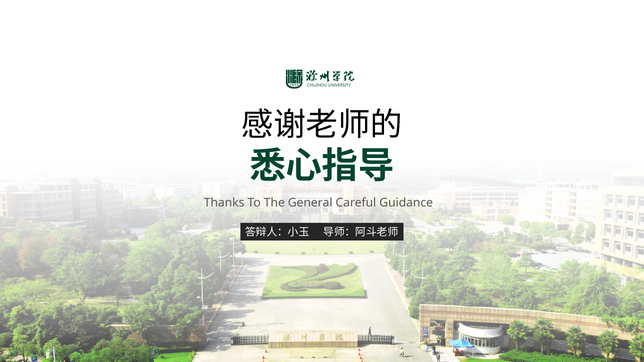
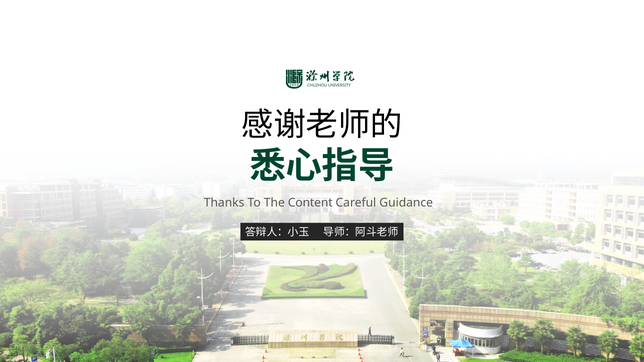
General: General -> Content
